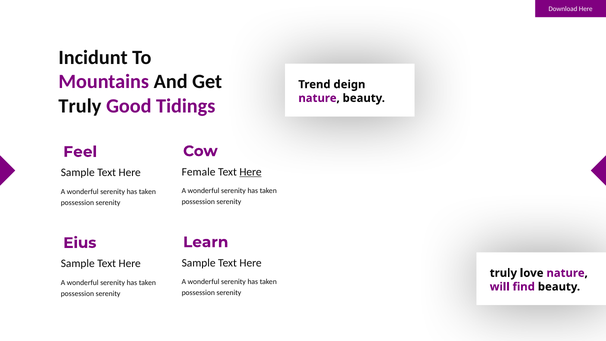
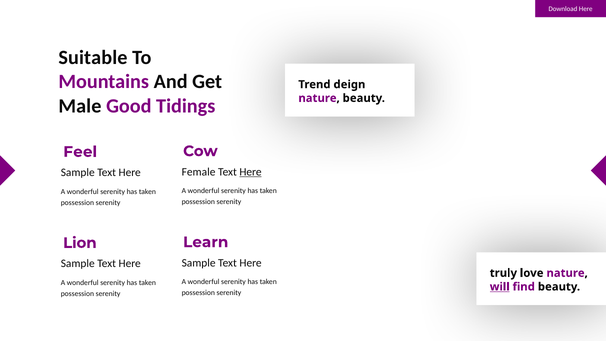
Incidunt: Incidunt -> Suitable
Truly at (80, 106): Truly -> Male
Eius: Eius -> Lion
will underline: none -> present
